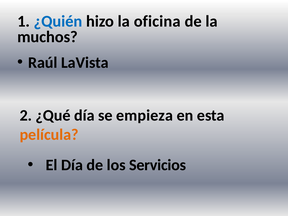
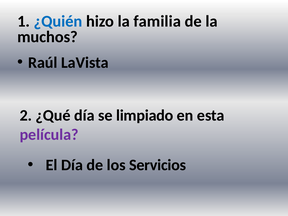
oficina: oficina -> familia
empieza: empieza -> limpiado
película colour: orange -> purple
